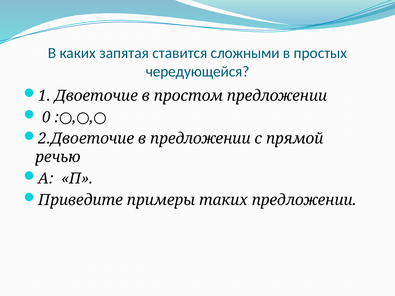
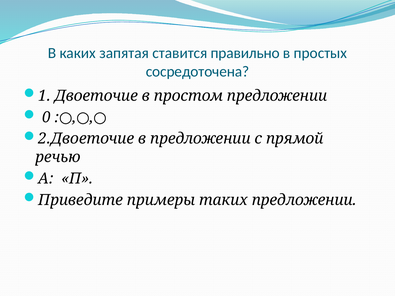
сложными: сложными -> правильно
чередующейся: чередующейся -> сосредоточена
